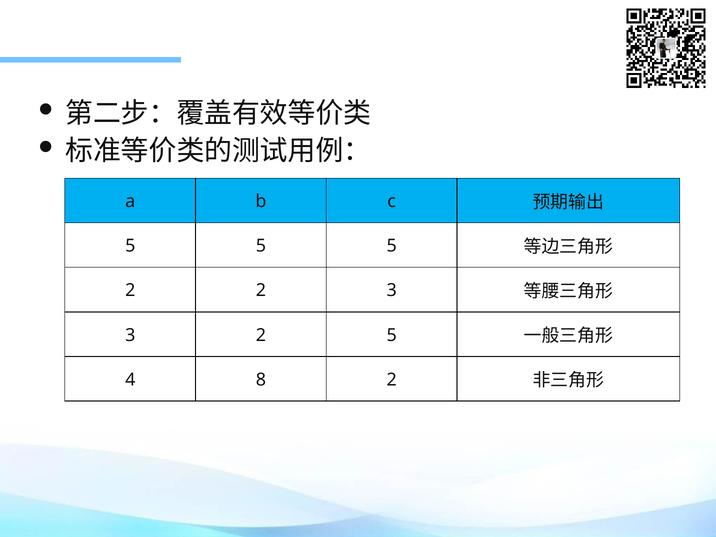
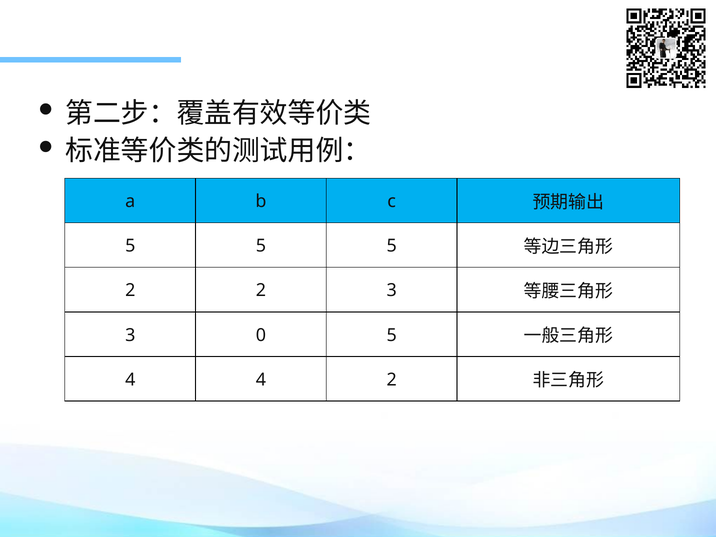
3 2: 2 -> 0
4 8: 8 -> 4
